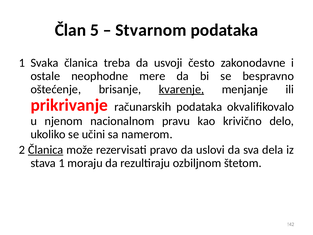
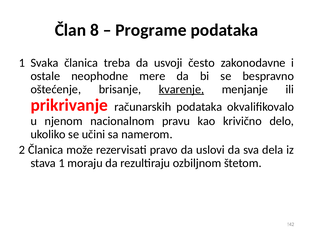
5: 5 -> 8
Stvarnom: Stvarnom -> Programe
Članica at (46, 150) underline: present -> none
